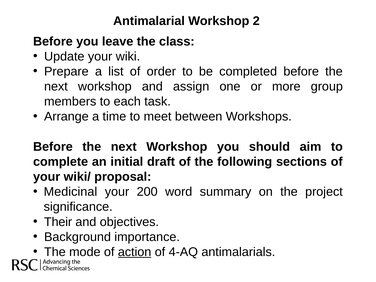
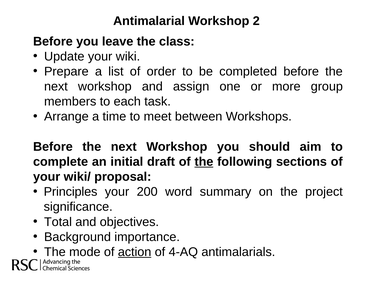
the at (204, 162) underline: none -> present
Medicinal: Medicinal -> Principles
Their: Their -> Total
